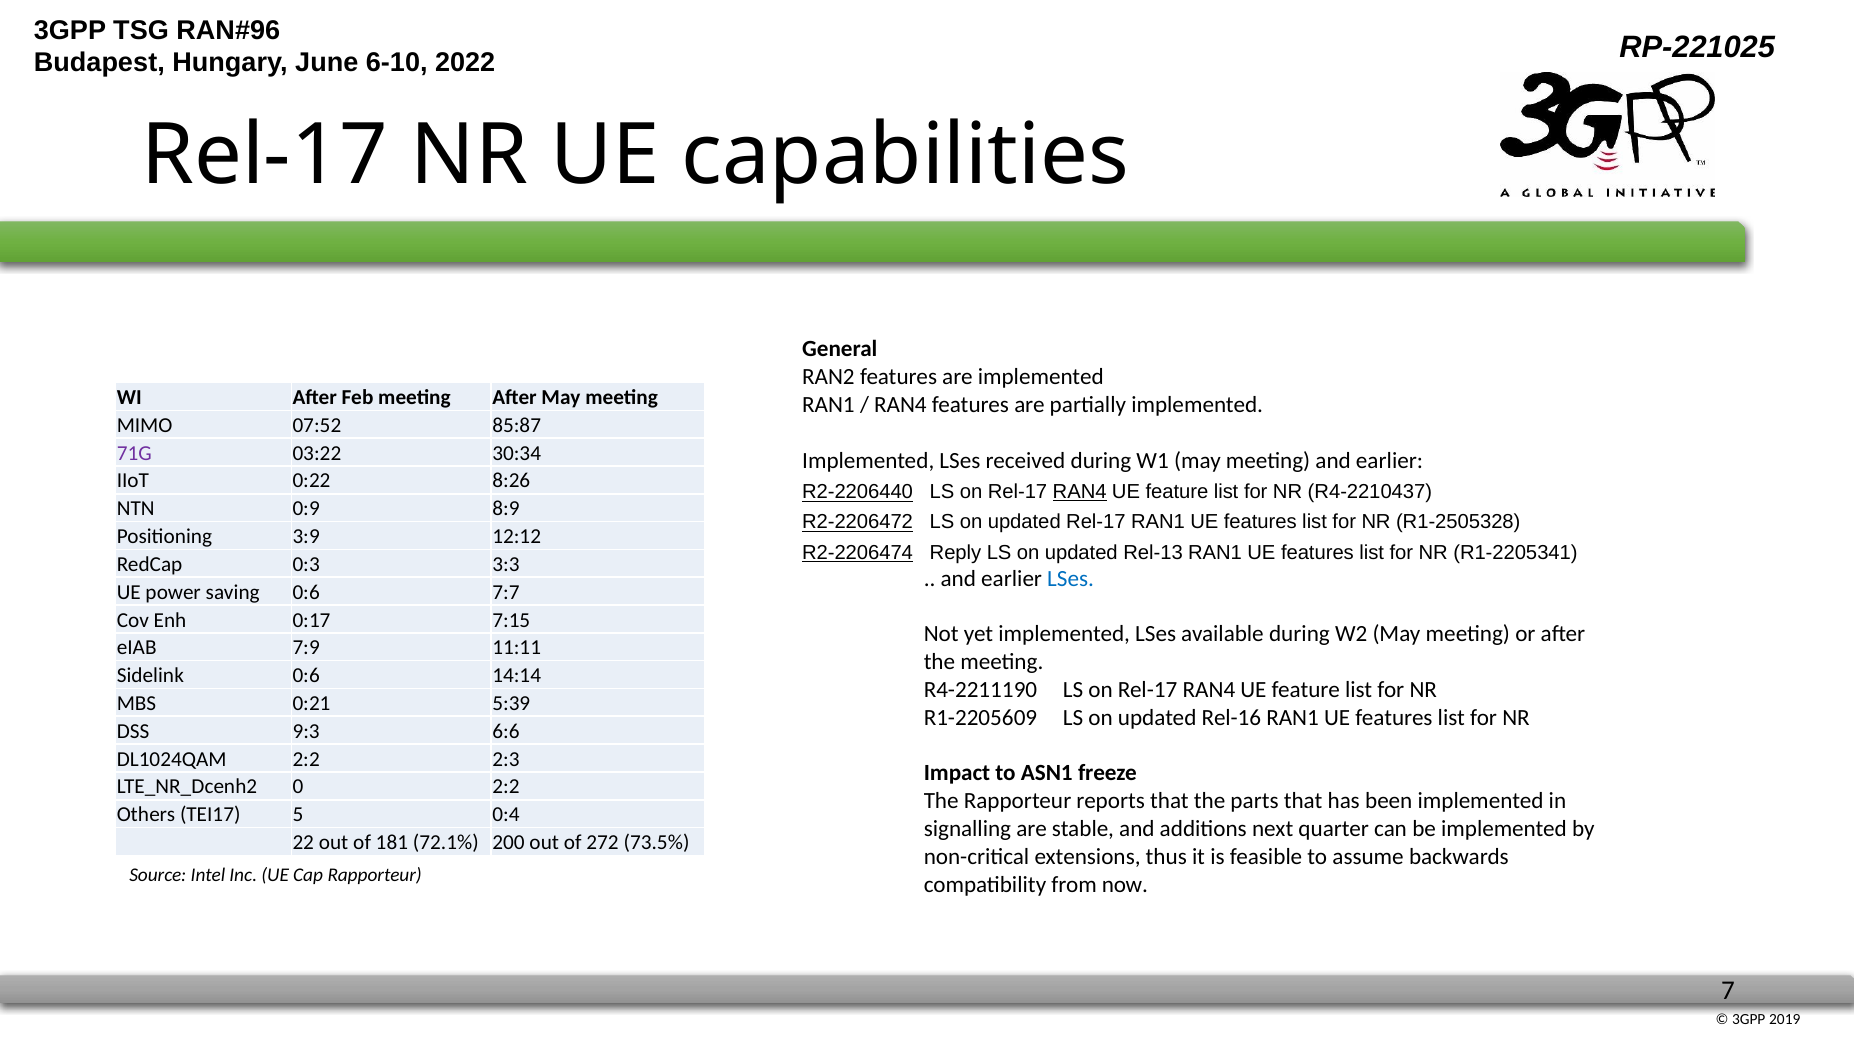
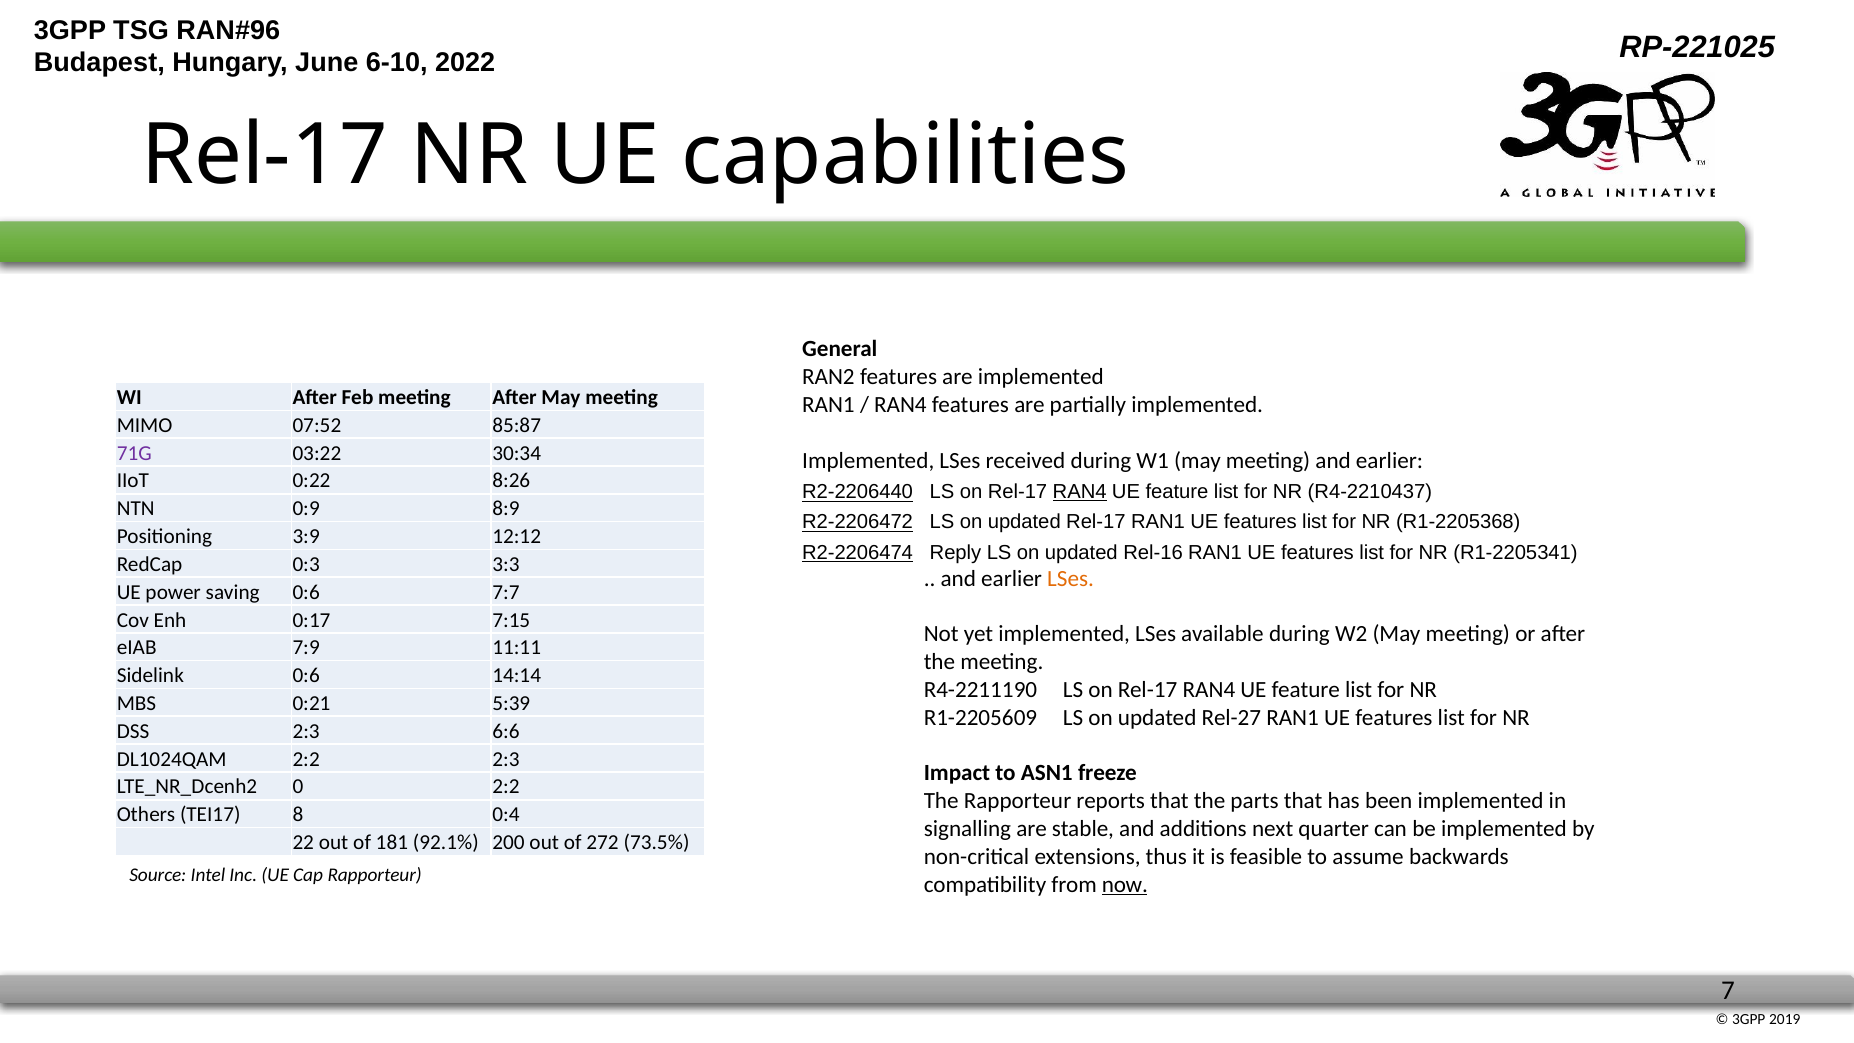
R1-2505328: R1-2505328 -> R1-2205368
Rel-13: Rel-13 -> Rel-16
LSes at (1071, 579) colour: blue -> orange
Rel-16: Rel-16 -> Rel-27
DSS 9:3: 9:3 -> 2:3
5: 5 -> 8
72.1%: 72.1% -> 92.1%
now underline: none -> present
